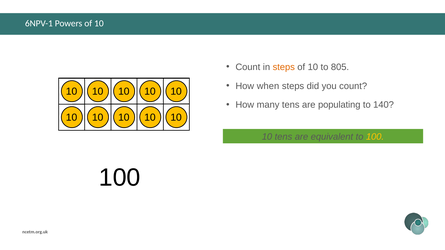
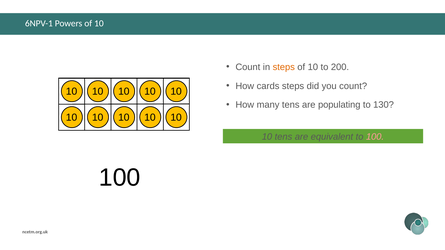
805: 805 -> 200
when: when -> cards
140: 140 -> 130
100 at (375, 137) colour: yellow -> pink
